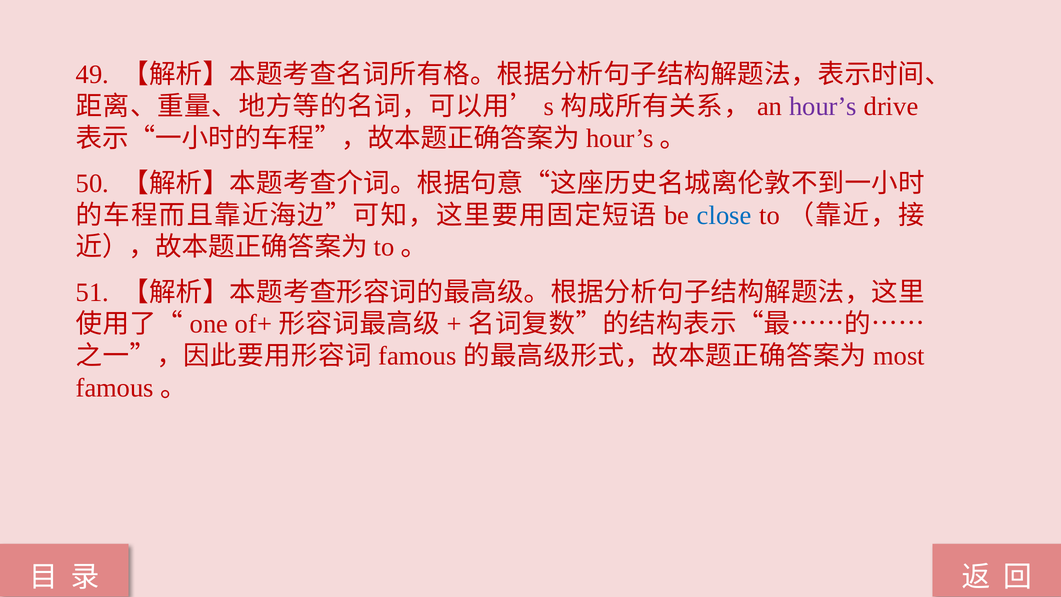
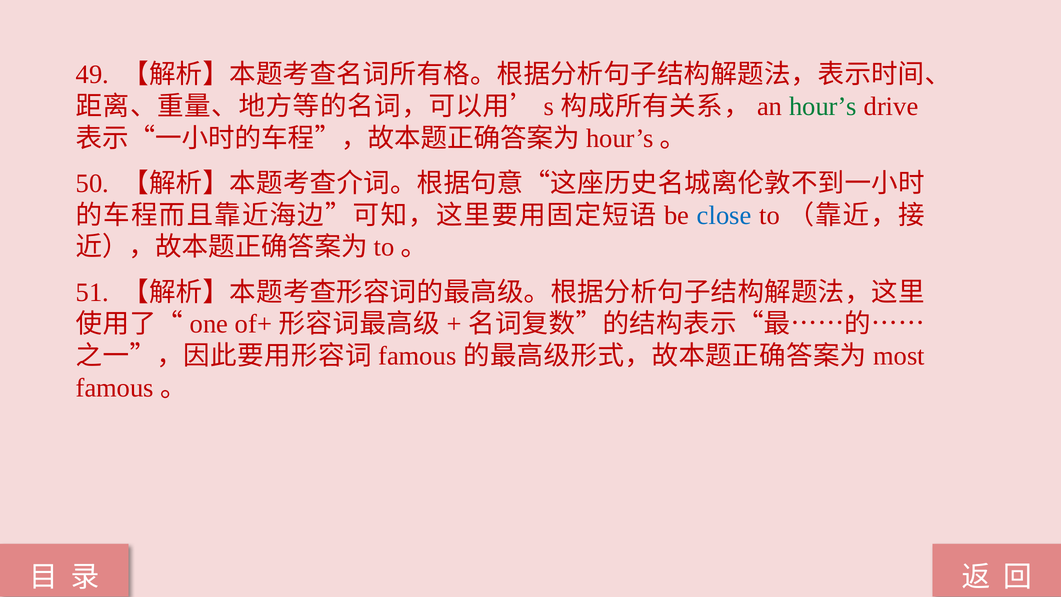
hour’s colour: purple -> green
